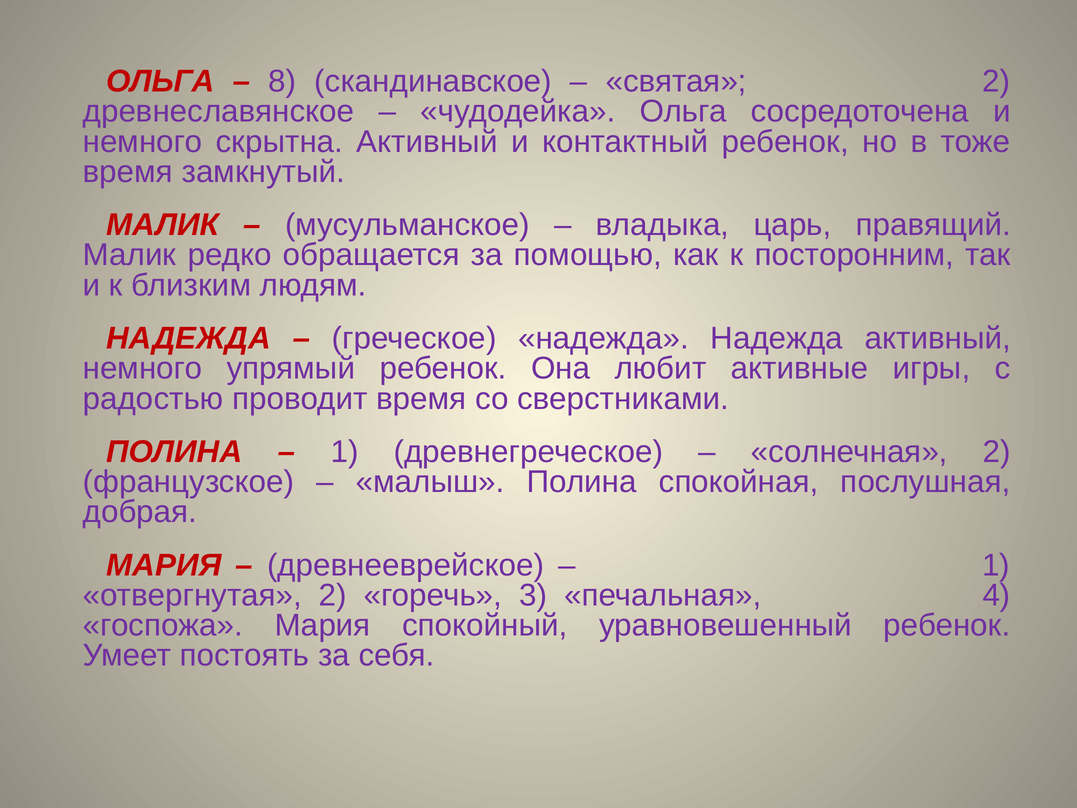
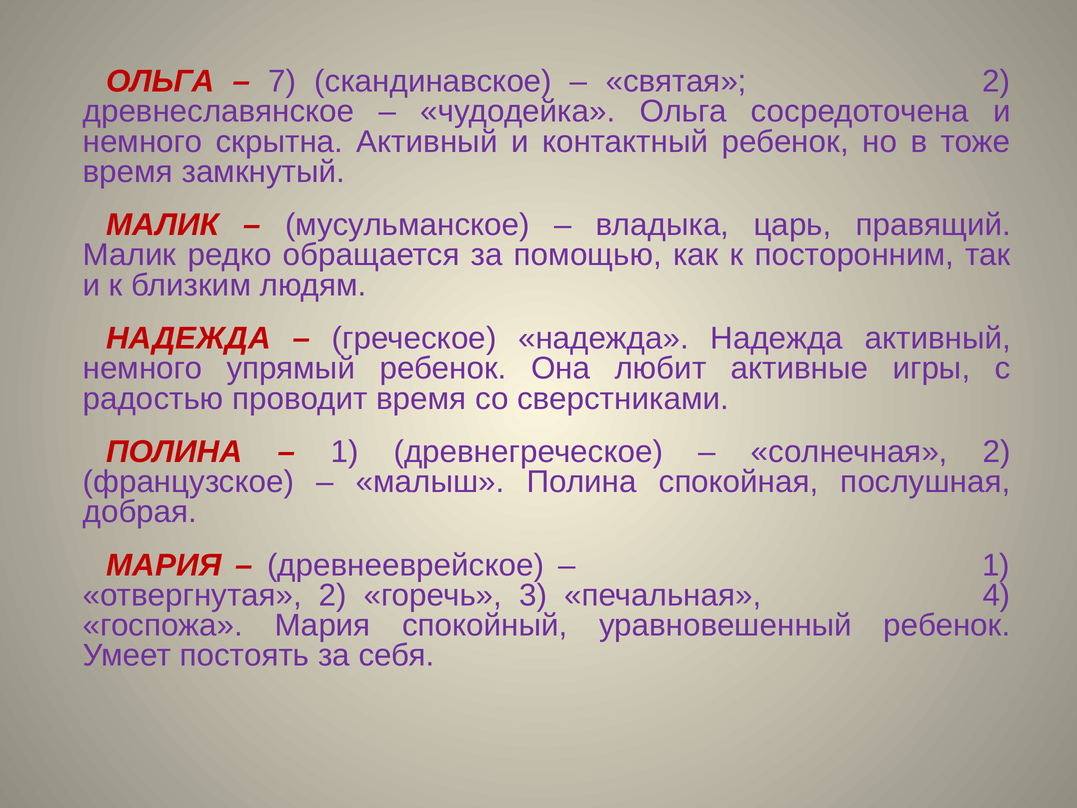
8: 8 -> 7
